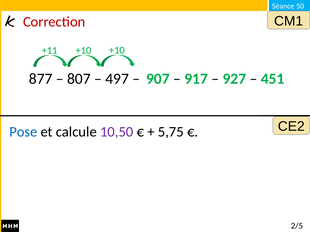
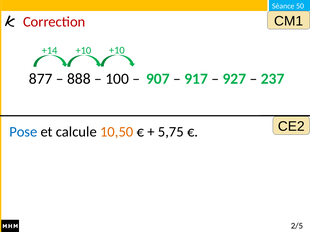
+11: +11 -> +14
807: 807 -> 888
497: 497 -> 100
451: 451 -> 237
10,50 colour: purple -> orange
